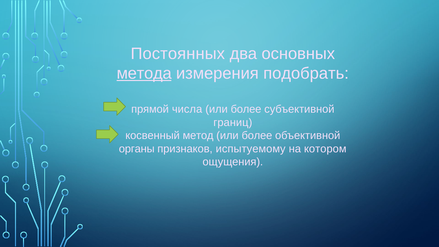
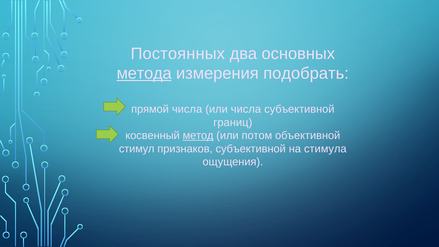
более at (246, 109): более -> числа
метод underline: none -> present
более at (257, 136): более -> потом
органы: органы -> стимул
признаков испытуемому: испытуемому -> субъективной
котором: котором -> стимула
